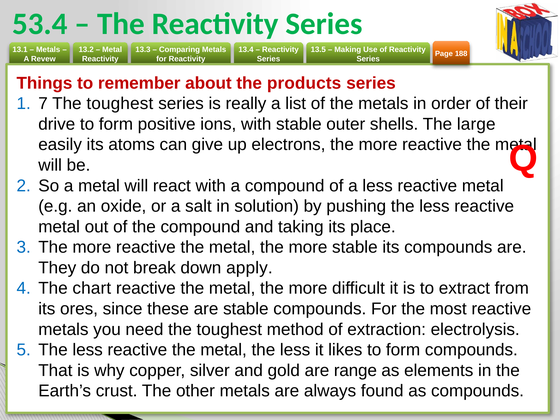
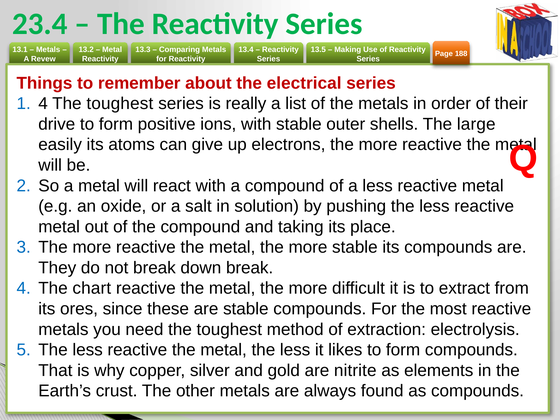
53.4: 53.4 -> 23.4
products: products -> electrical
1 7: 7 -> 4
down apply: apply -> break
range: range -> nitrite
